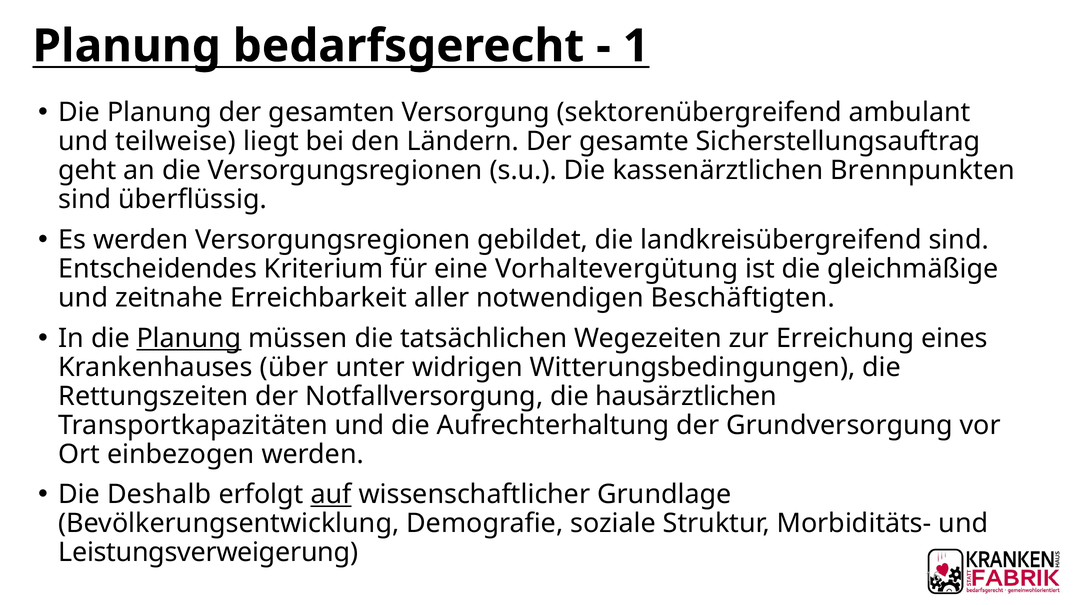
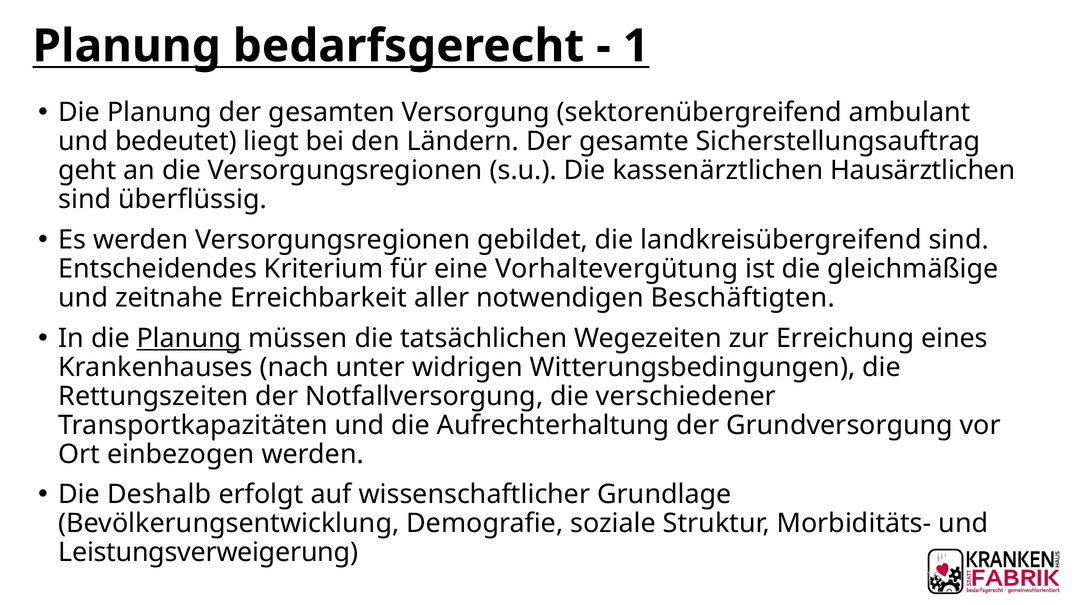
teilweise: teilweise -> bedeutet
Brennpunkten: Brennpunkten -> Hausärztlichen
über: über -> nach
hausärztlichen: hausärztlichen -> verschiedener
auf underline: present -> none
